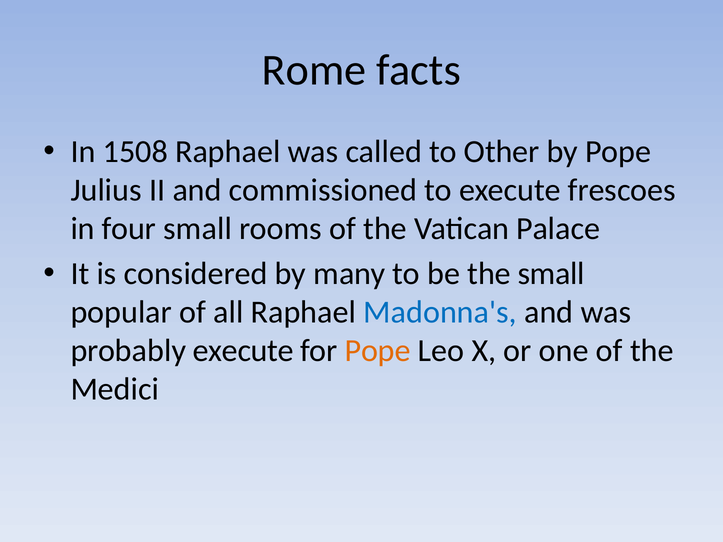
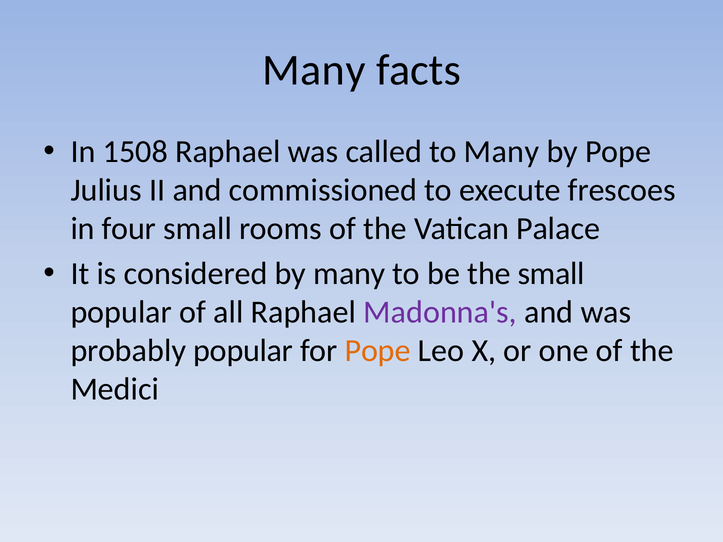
Rome at (314, 70): Rome -> Many
to Other: Other -> Many
Madonna's colour: blue -> purple
probably execute: execute -> popular
